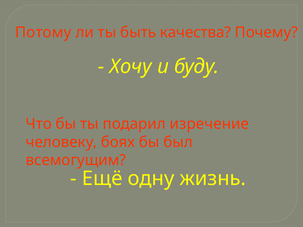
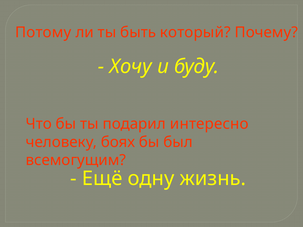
качества: качества -> который
изречение: изречение -> интересно
